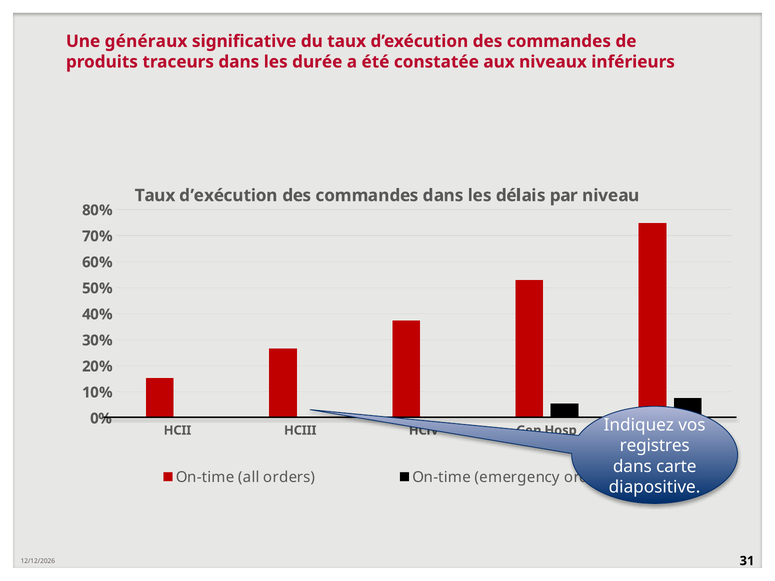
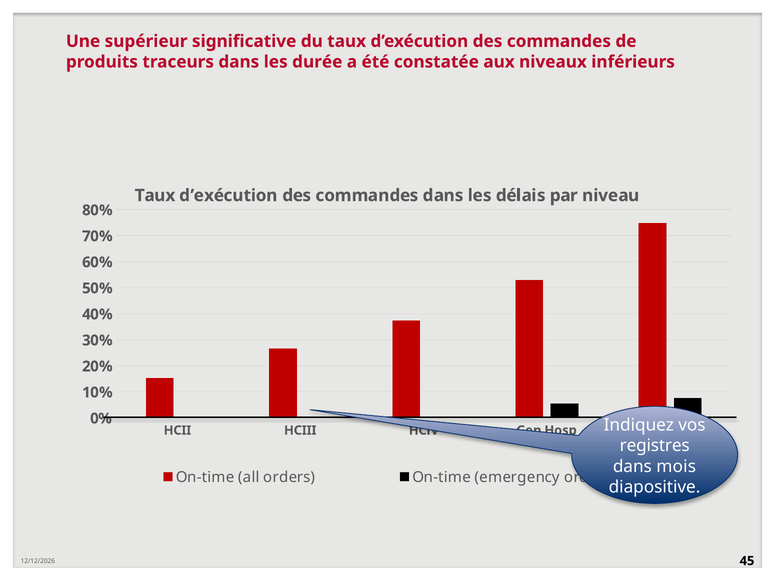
généraux: généraux -> supérieur
carte: carte -> mois
31: 31 -> 45
